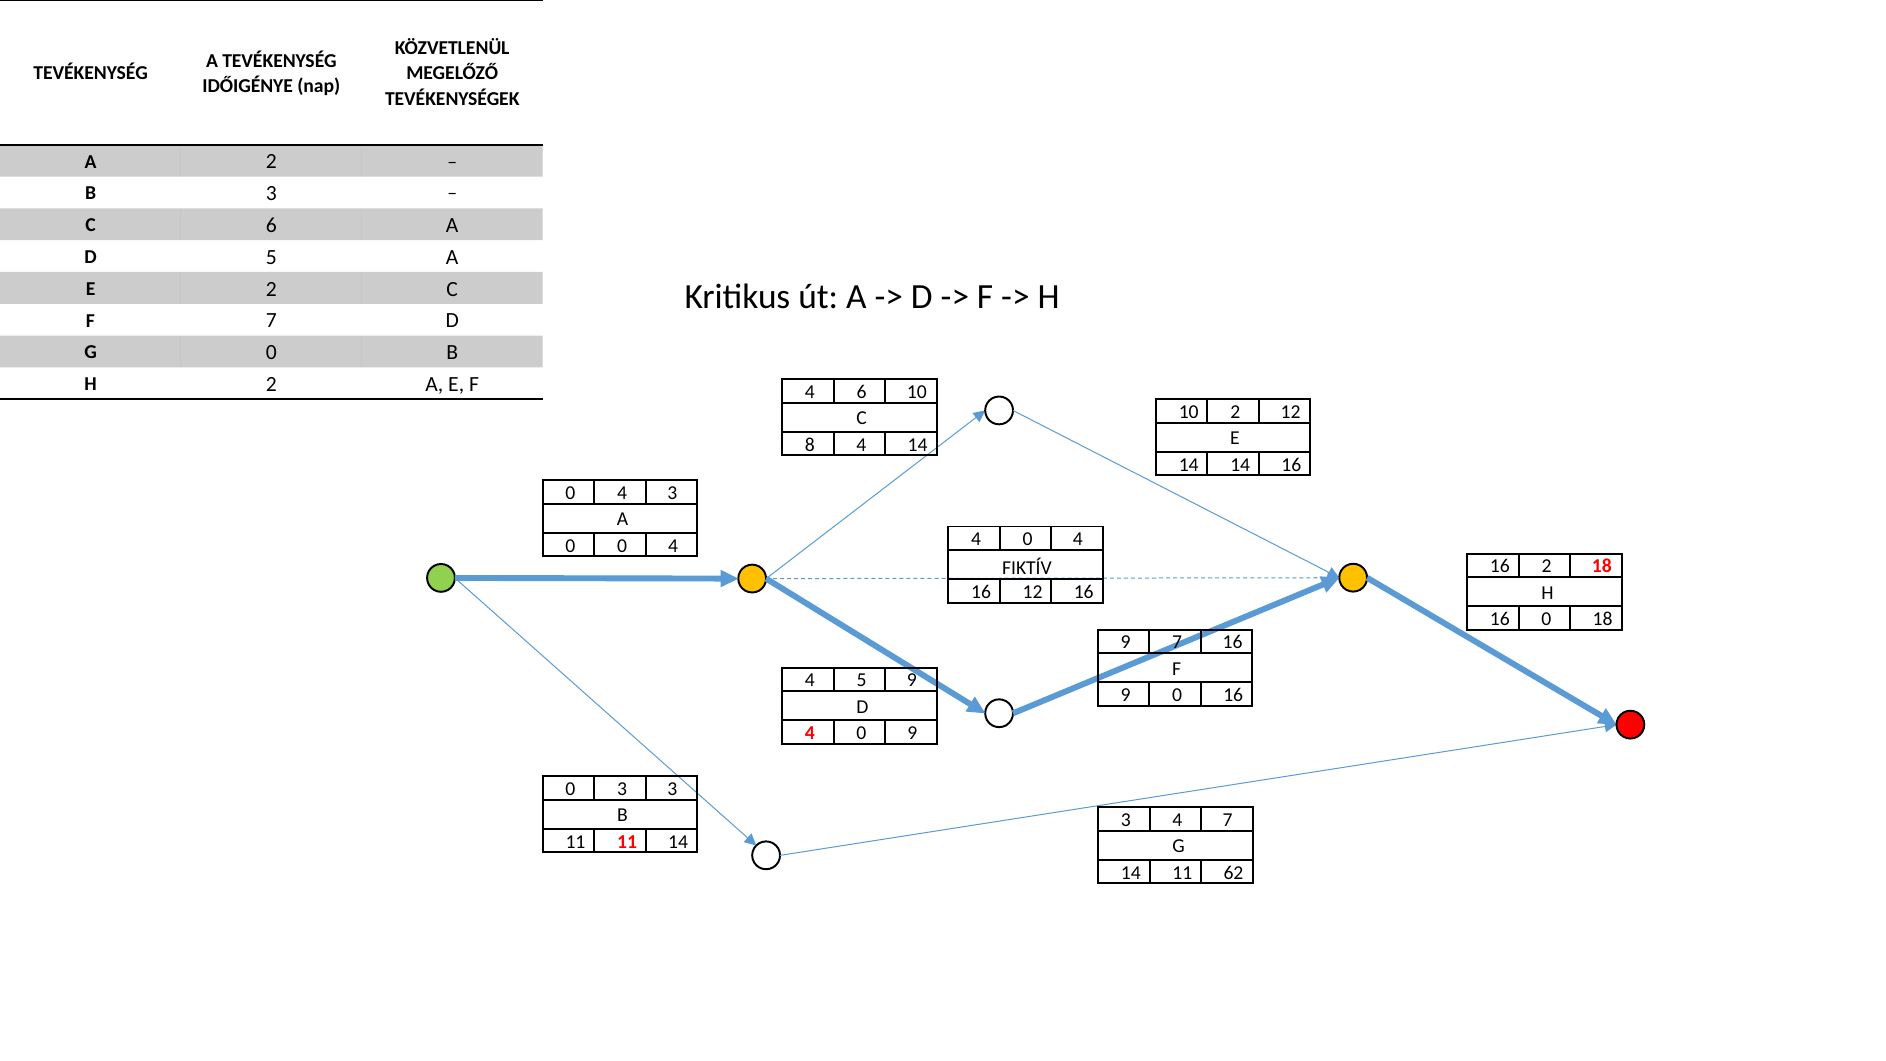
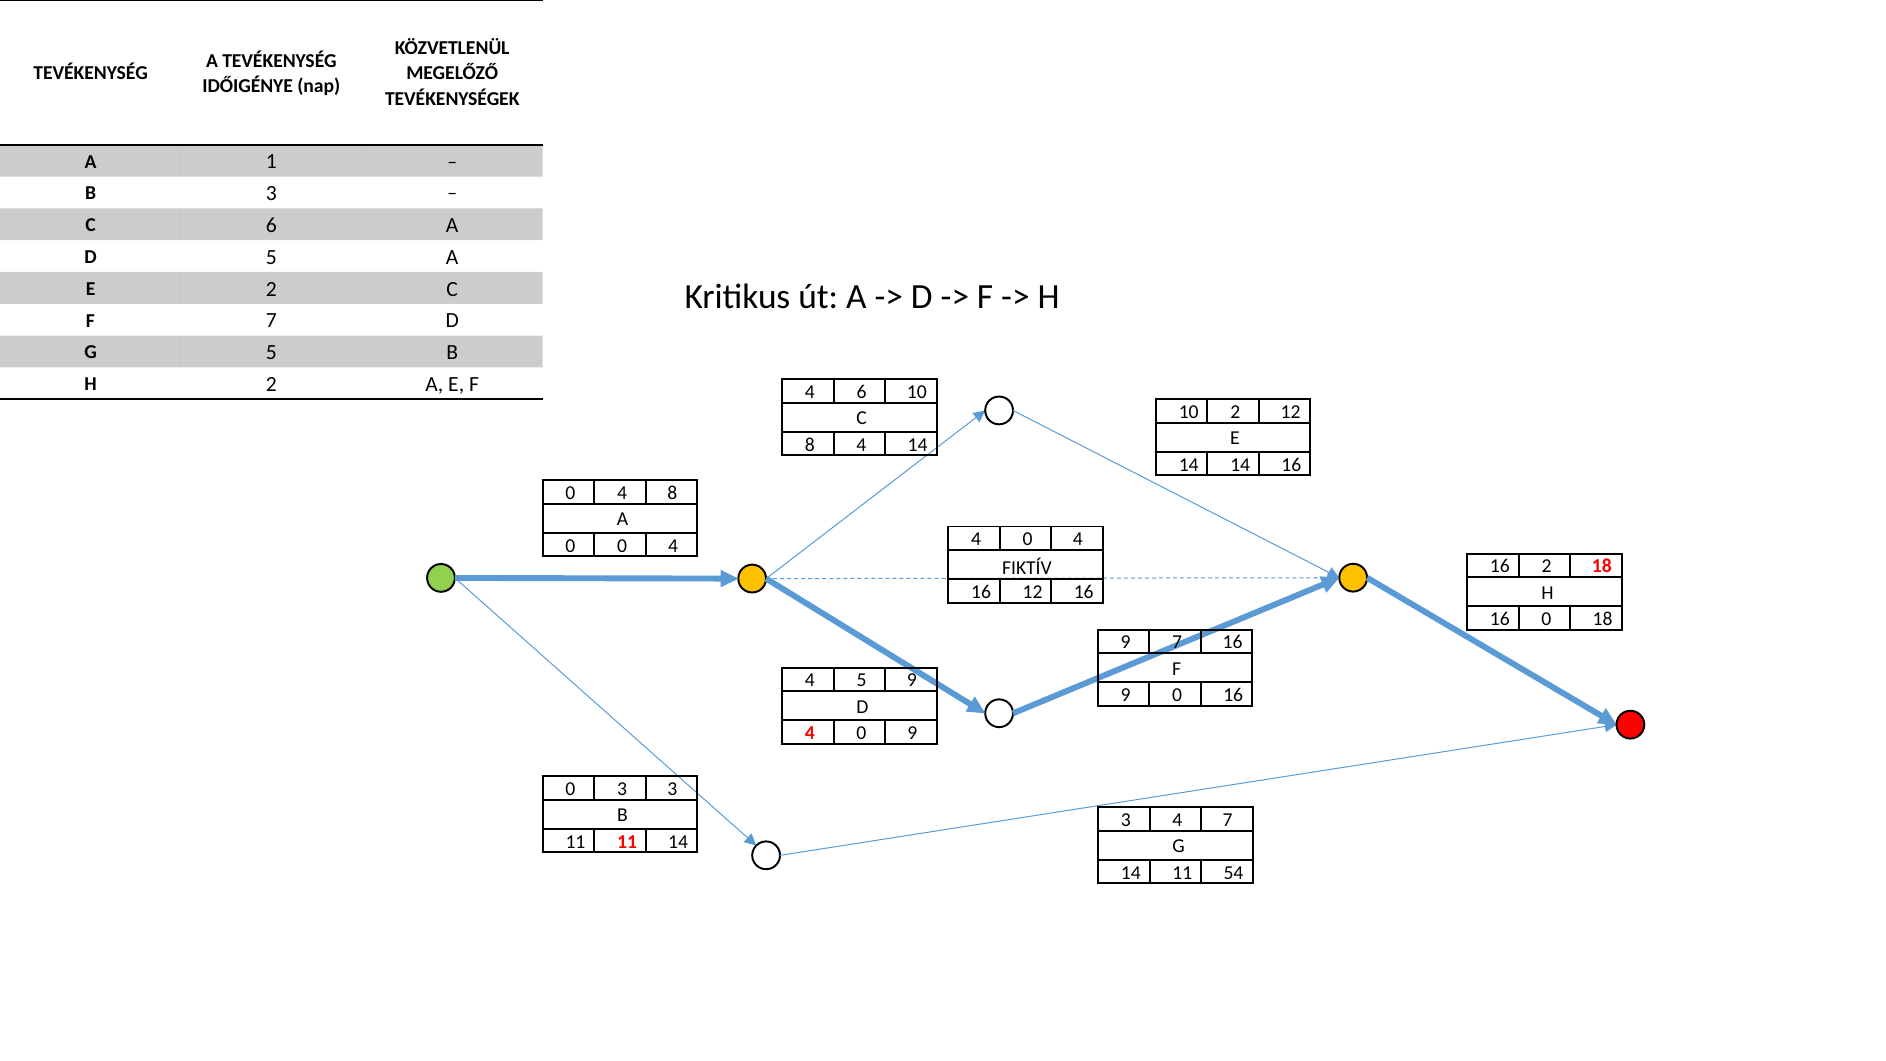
A 2: 2 -> 1
G 0: 0 -> 5
4 3: 3 -> 8
62: 62 -> 54
